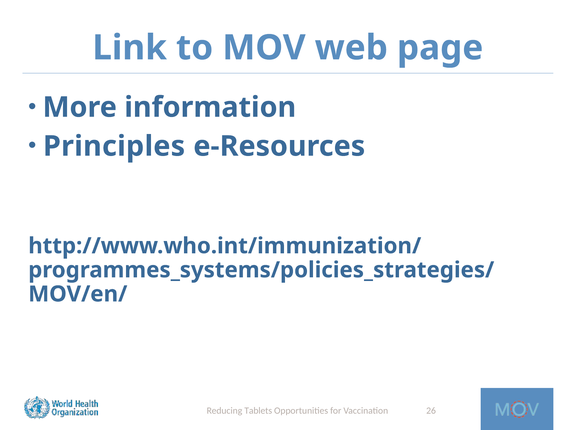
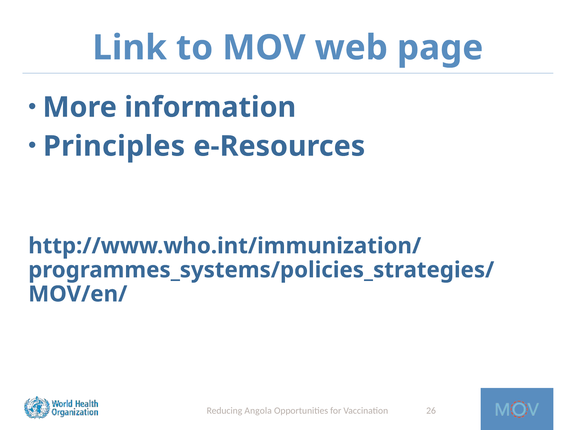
Tablets: Tablets -> Angola
